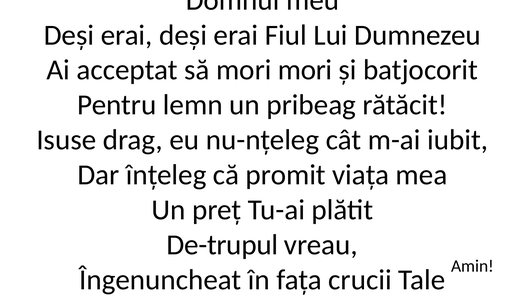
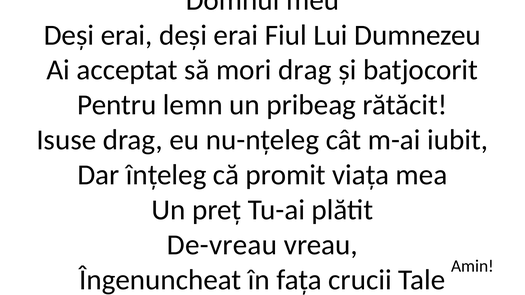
mori mori: mori -> drag
De-trupul: De-trupul -> De-vreau
